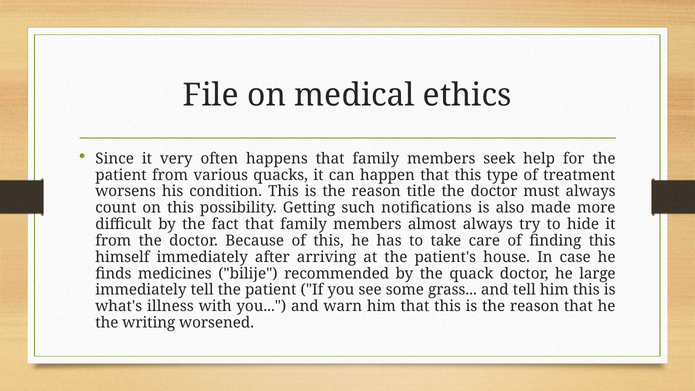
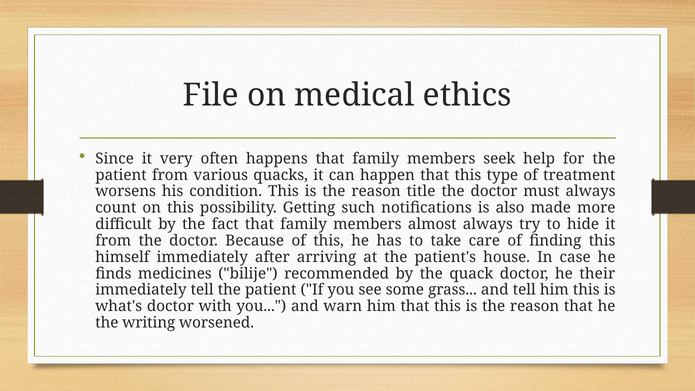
large: large -> their
what's illness: illness -> doctor
